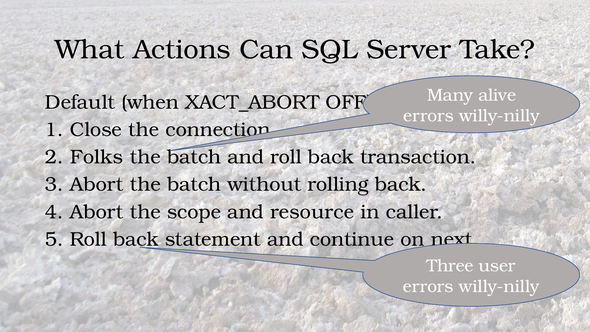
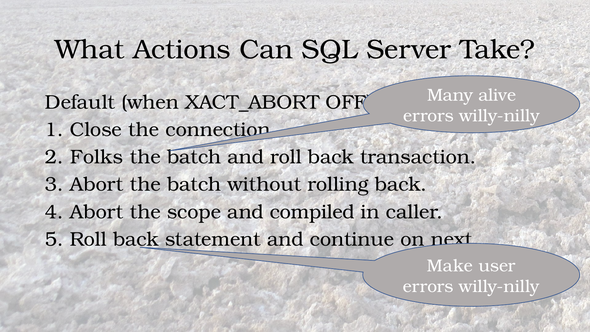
resource: resource -> compiled
Three: Three -> Make
